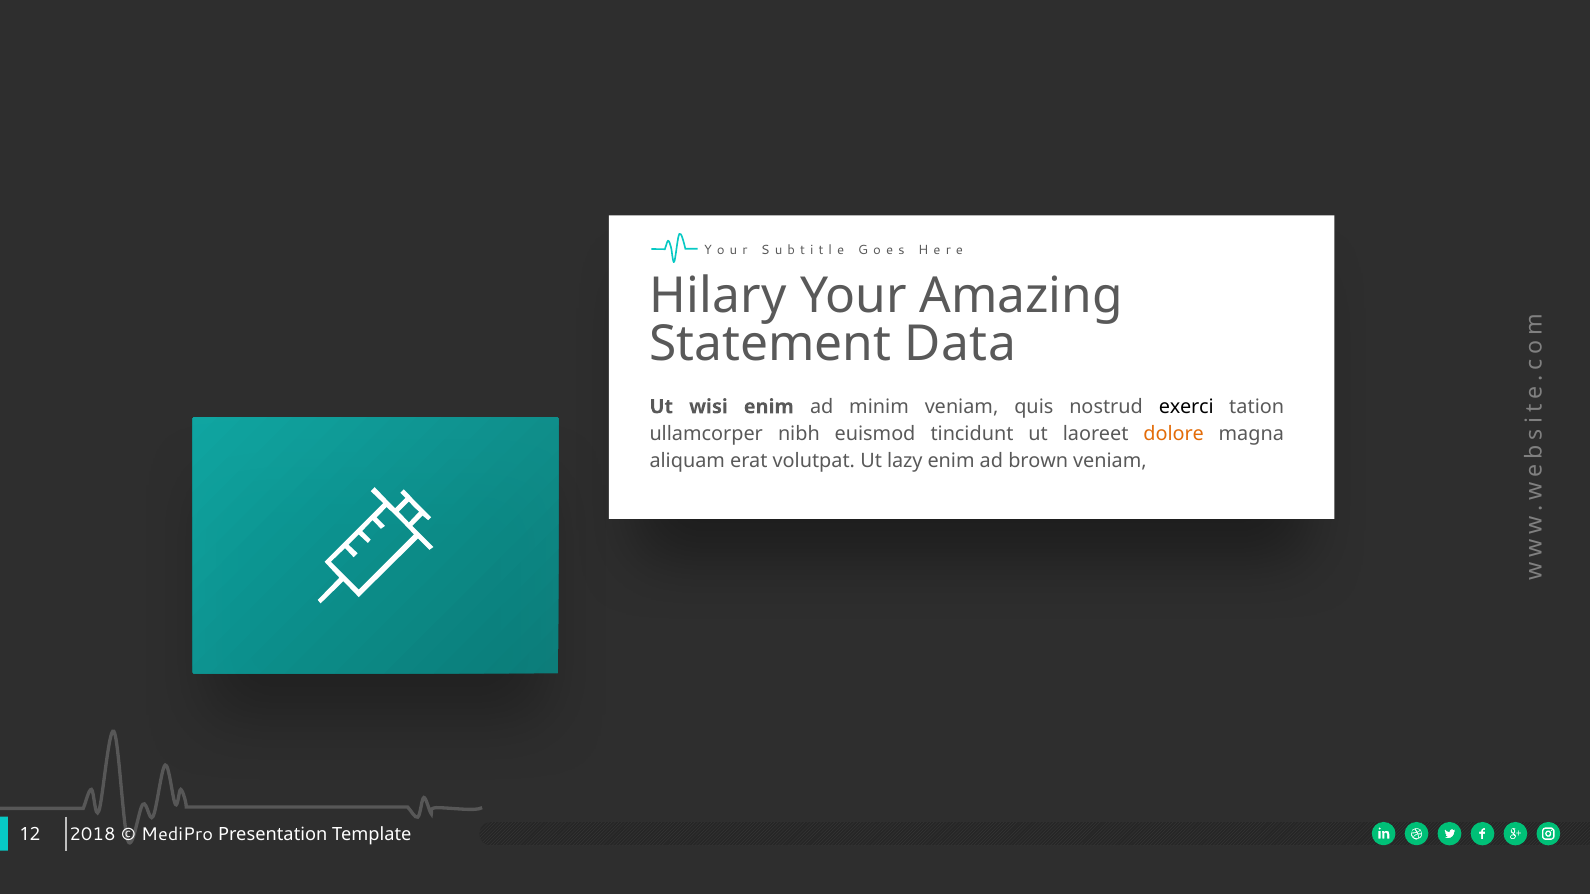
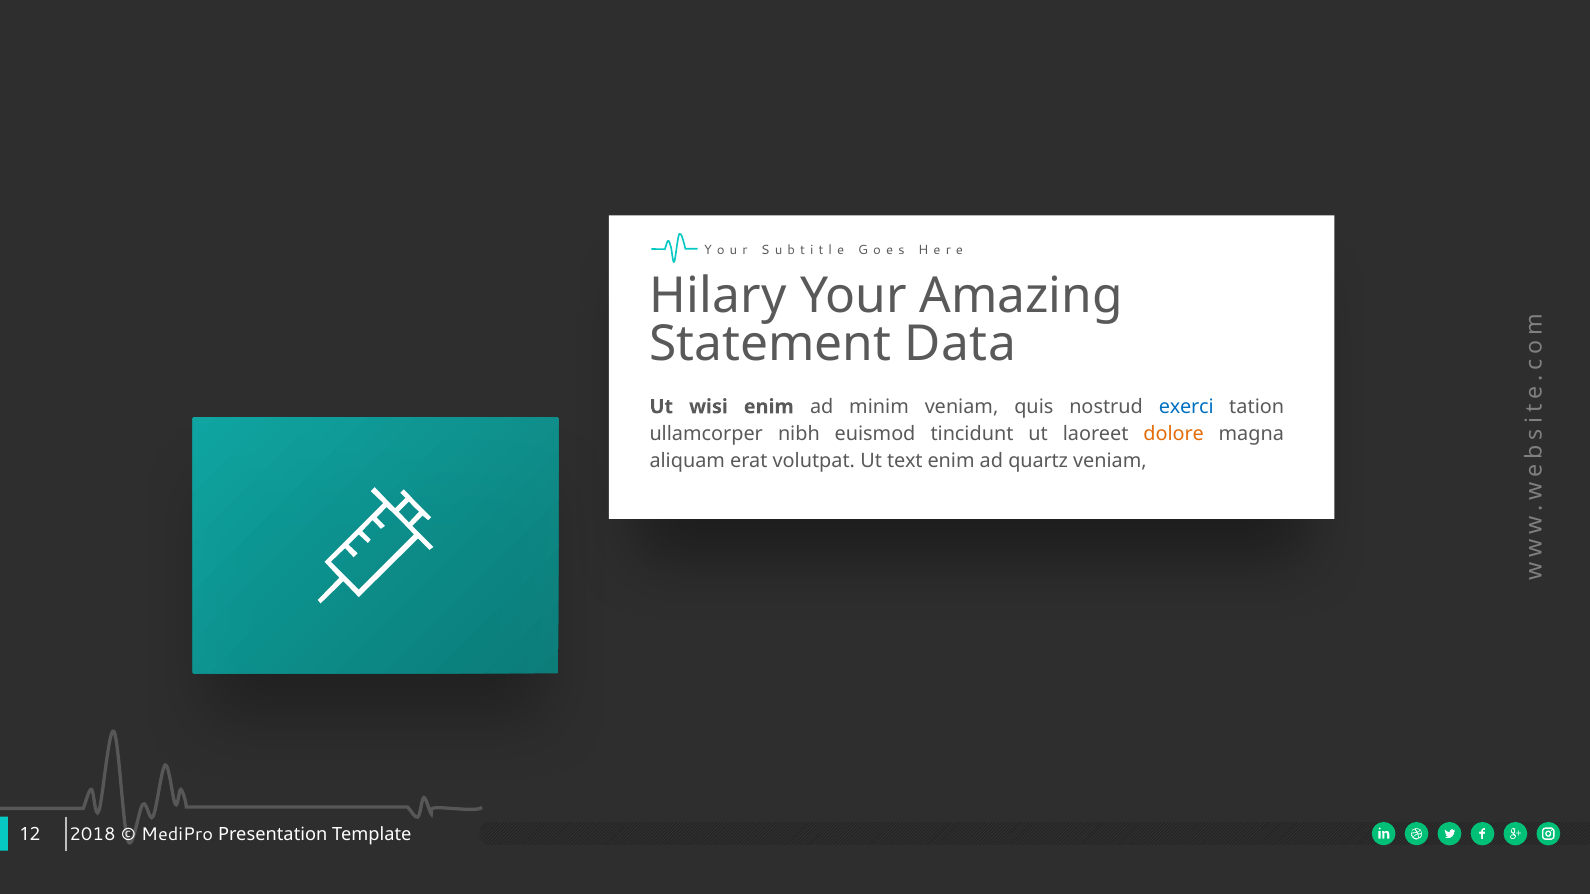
exerci colour: black -> blue
lazy: lazy -> text
brown: brown -> quartz
